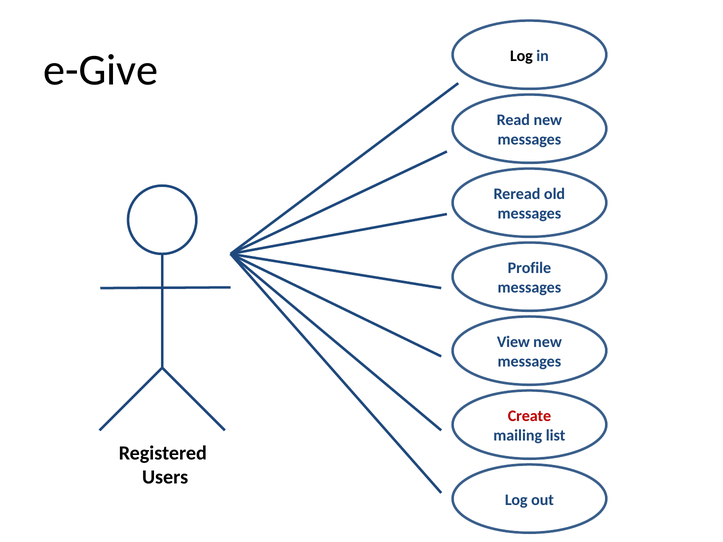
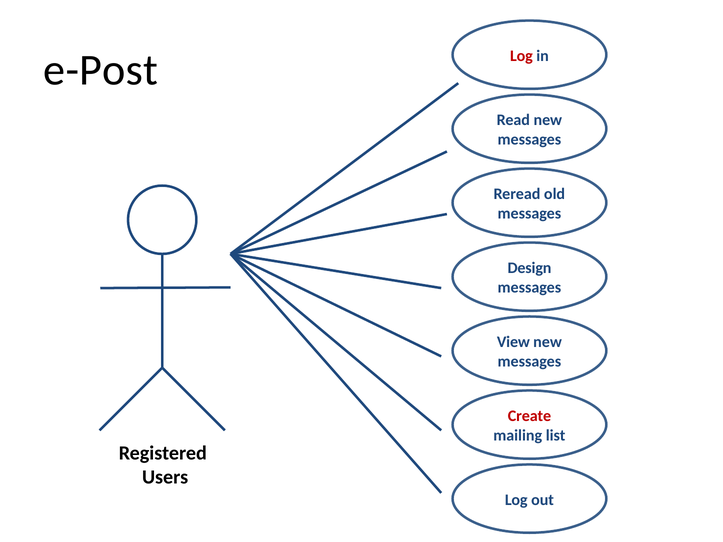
Log at (521, 56) colour: black -> red
e-Give: e-Give -> e-Post
Profile: Profile -> Design
